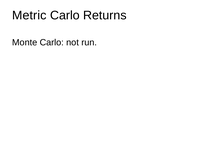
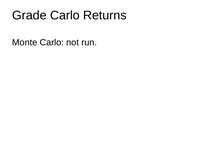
Metric: Metric -> Grade
